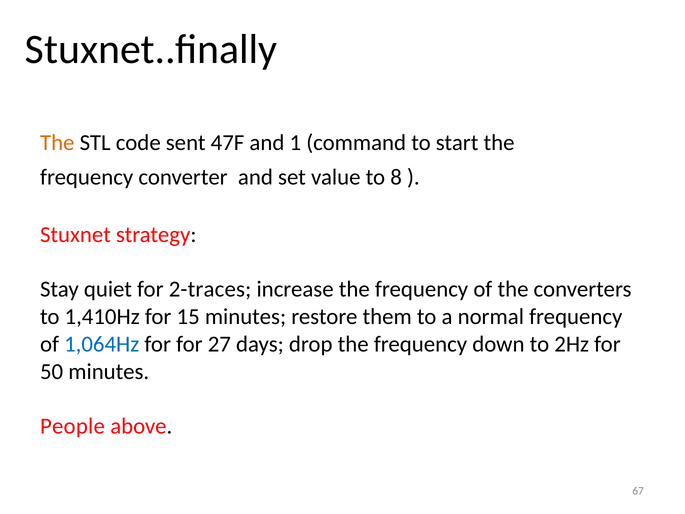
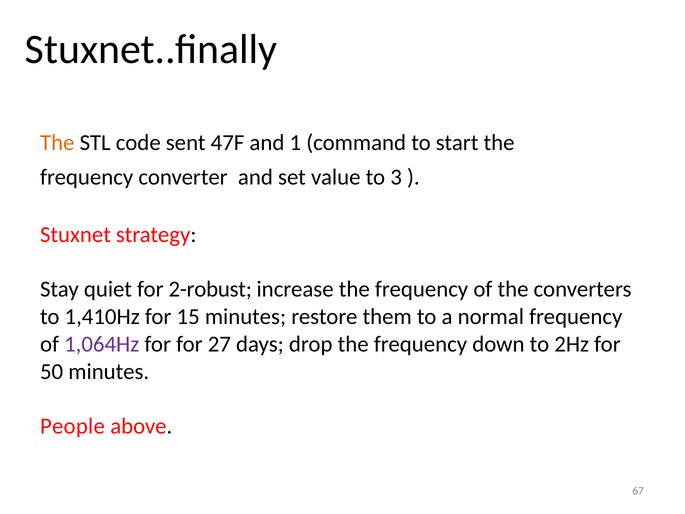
8: 8 -> 3
2-traces: 2-traces -> 2-robust
1,064Hz colour: blue -> purple
